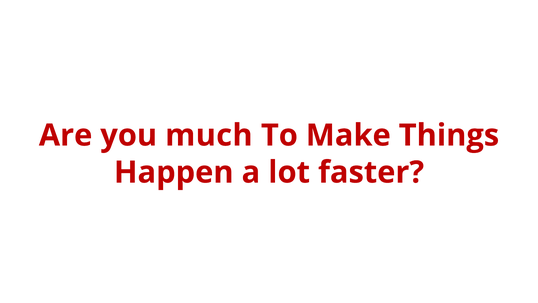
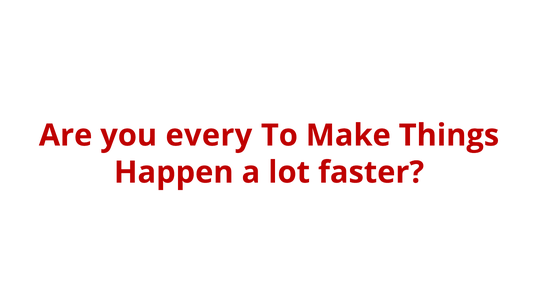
much: much -> every
